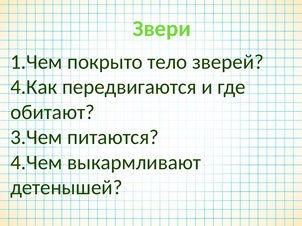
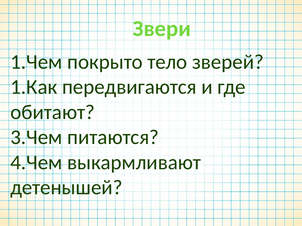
4.Как: 4.Как -> 1.Как
